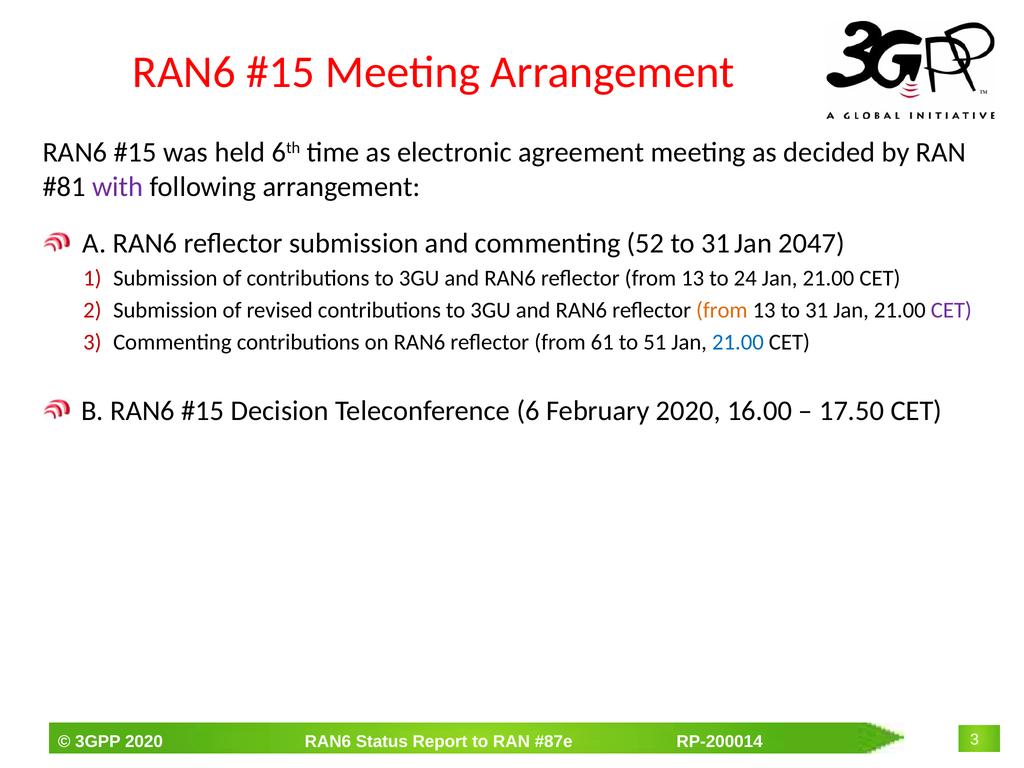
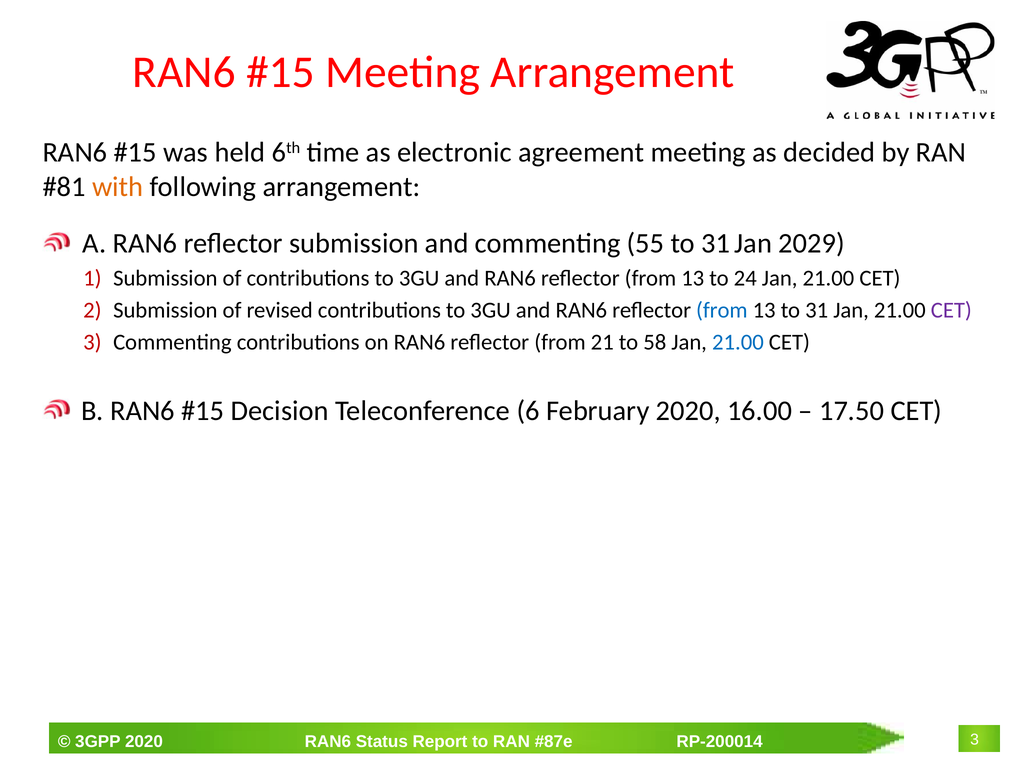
with colour: purple -> orange
52: 52 -> 55
2047: 2047 -> 2029
from at (722, 310) colour: orange -> blue
61: 61 -> 21
51: 51 -> 58
